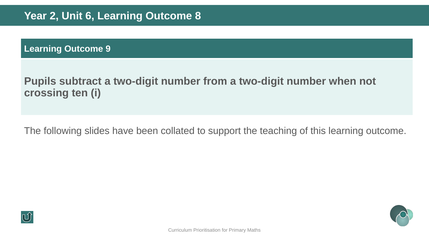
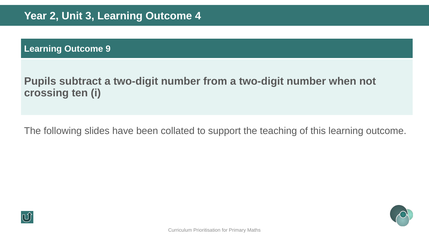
6: 6 -> 3
8: 8 -> 4
